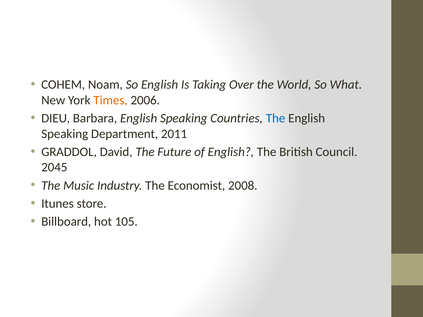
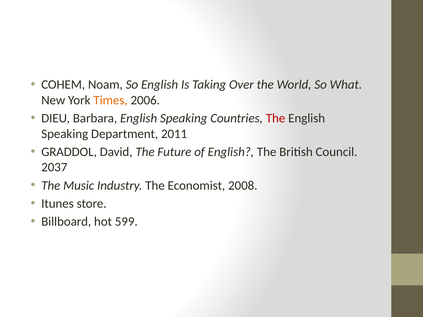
The at (276, 118) colour: blue -> red
2045: 2045 -> 2037
105: 105 -> 599
